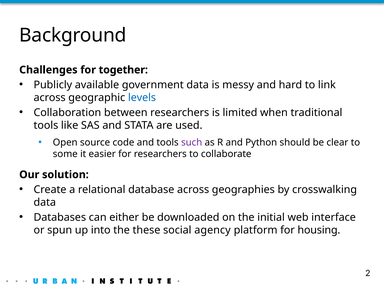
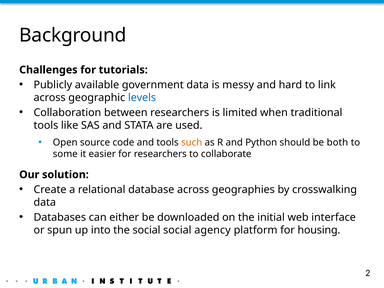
together: together -> tutorials
such colour: purple -> orange
clear: clear -> both
the these: these -> social
